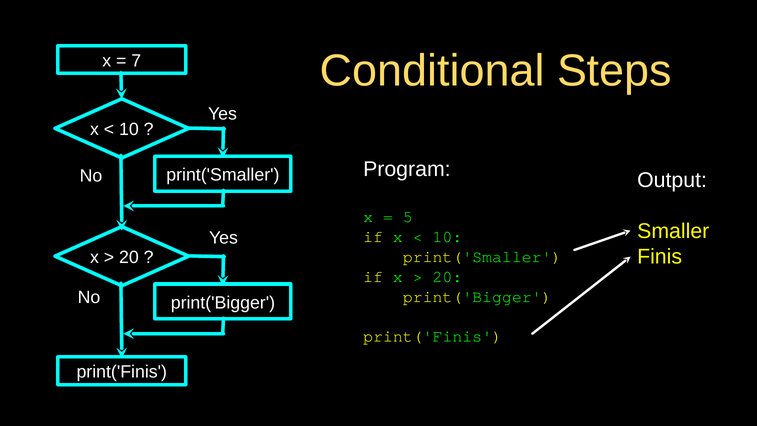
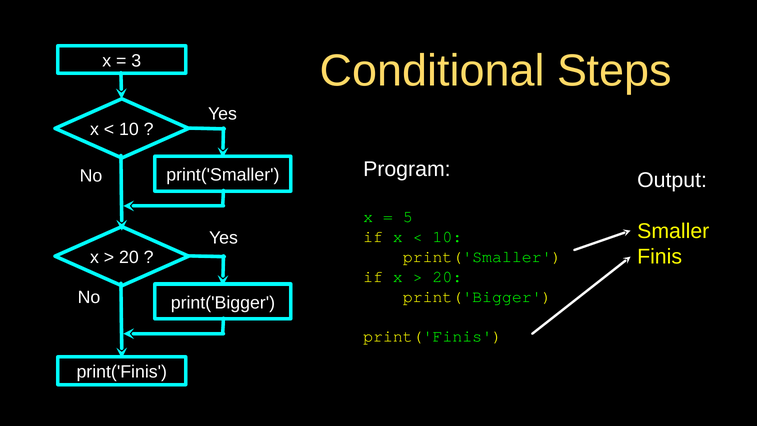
7: 7 -> 3
